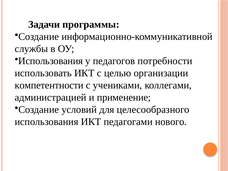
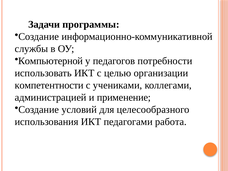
Использования at (51, 61): Использования -> Компьютерной
нового: нового -> работа
